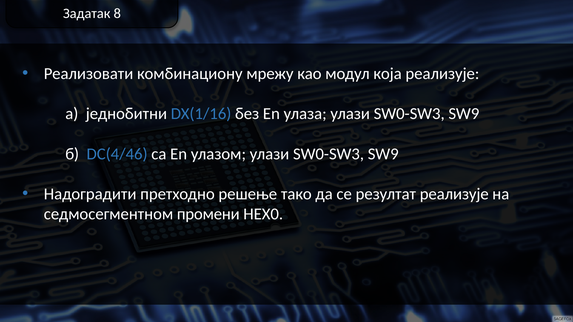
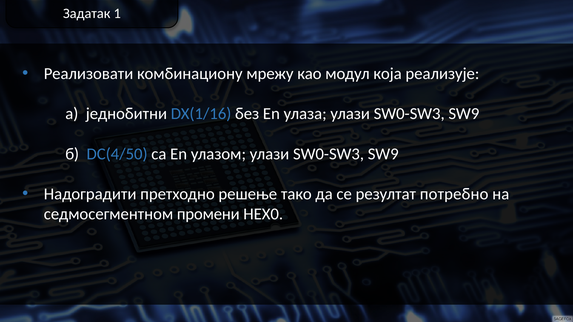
8: 8 -> 1
DC(4/46: DC(4/46 -> DC(4/50
резултат реализује: реализује -> потребно
